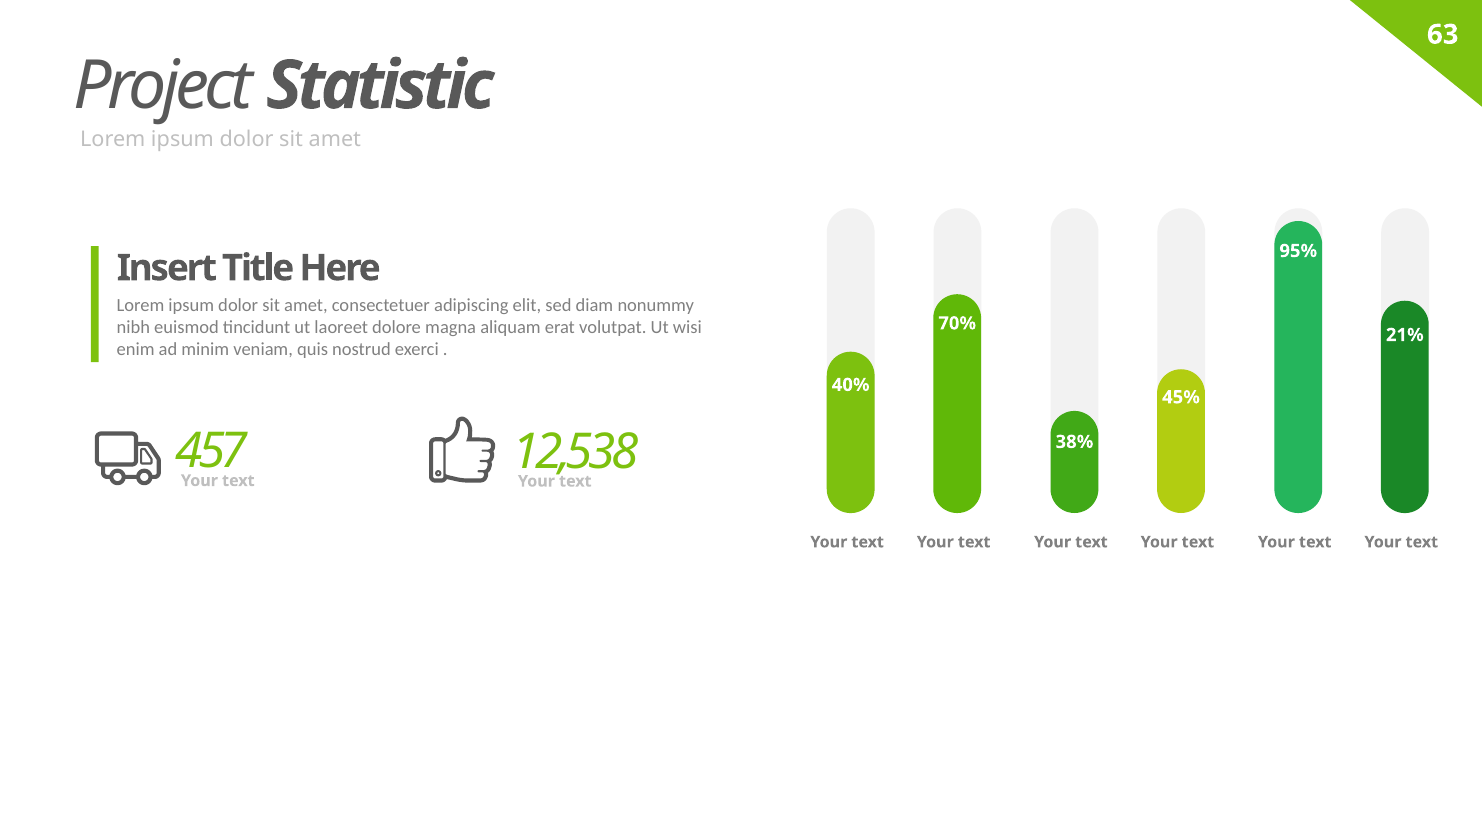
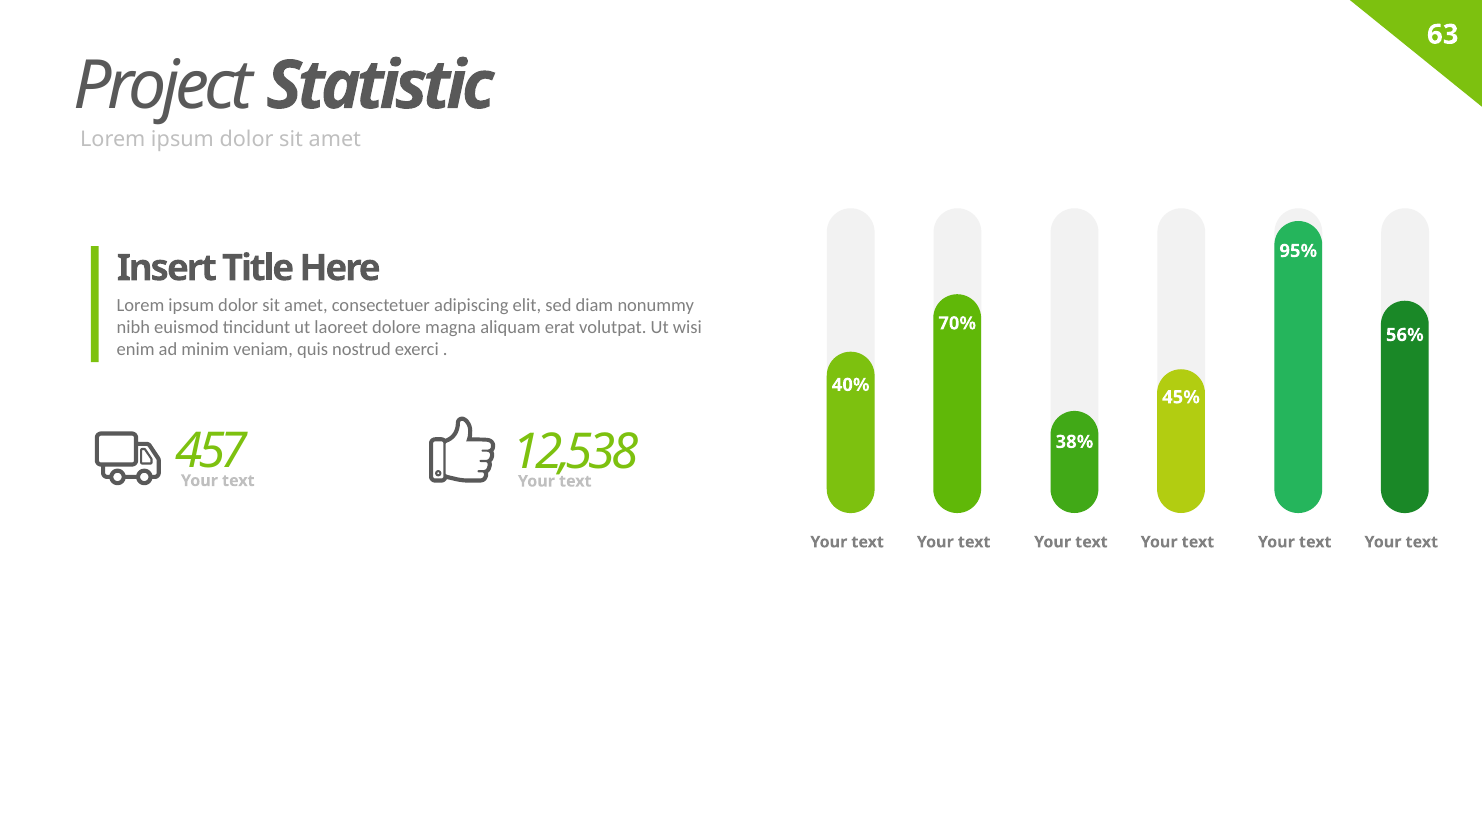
21%: 21% -> 56%
